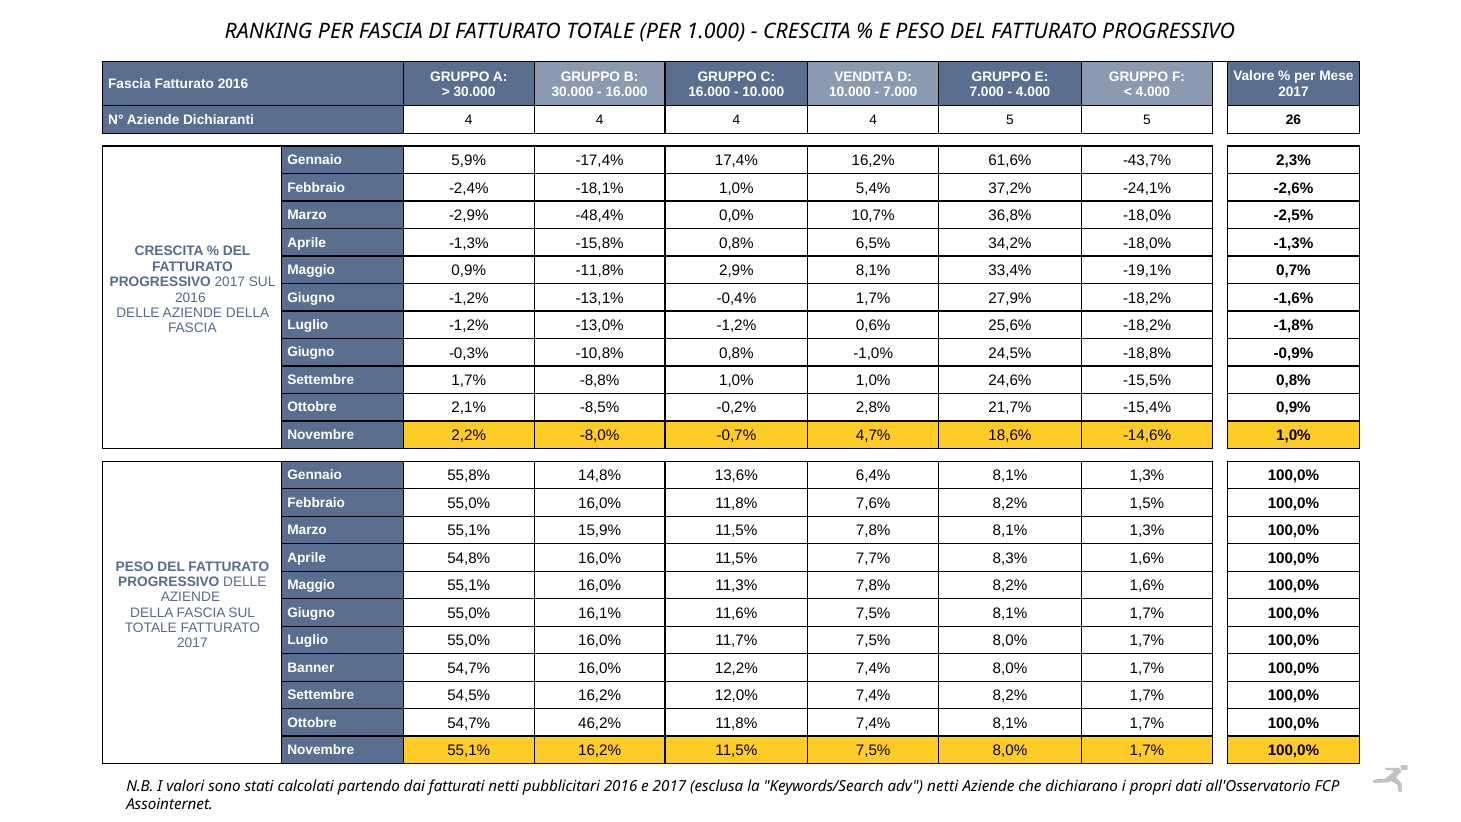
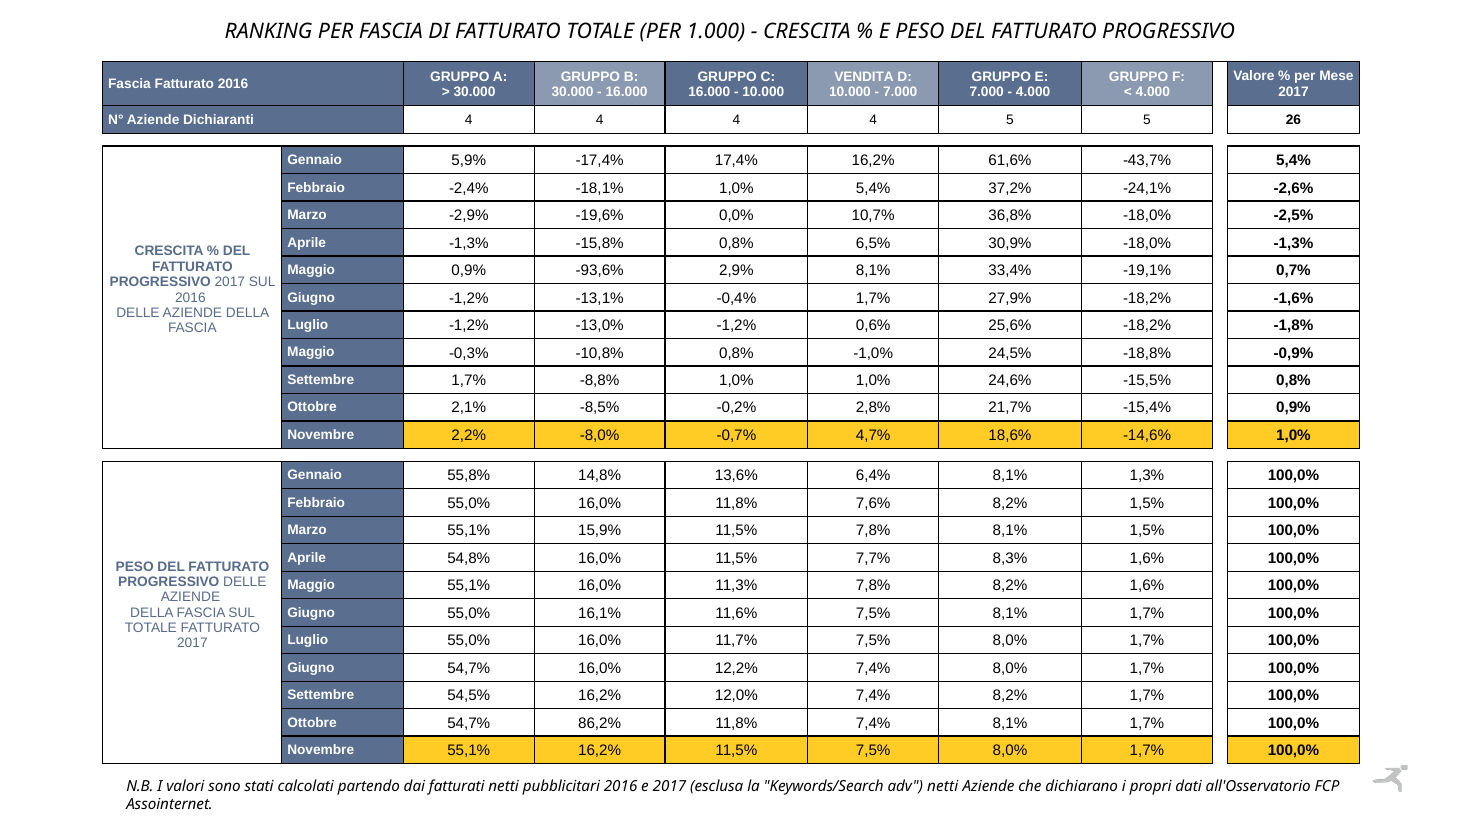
-43,7% 2,3%: 2,3% -> 5,4%
-48,4%: -48,4% -> -19,6%
34,2%: 34,2% -> 30,9%
-11,8%: -11,8% -> -93,6%
Giugno at (311, 352): Giugno -> Maggio
7,8% 8,1% 1,3%: 1,3% -> 1,5%
Banner at (311, 667): Banner -> Giugno
46,2%: 46,2% -> 86,2%
